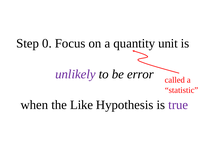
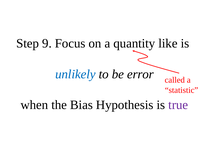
0: 0 -> 9
unit: unit -> like
unlikely colour: purple -> blue
Like: Like -> Bias
